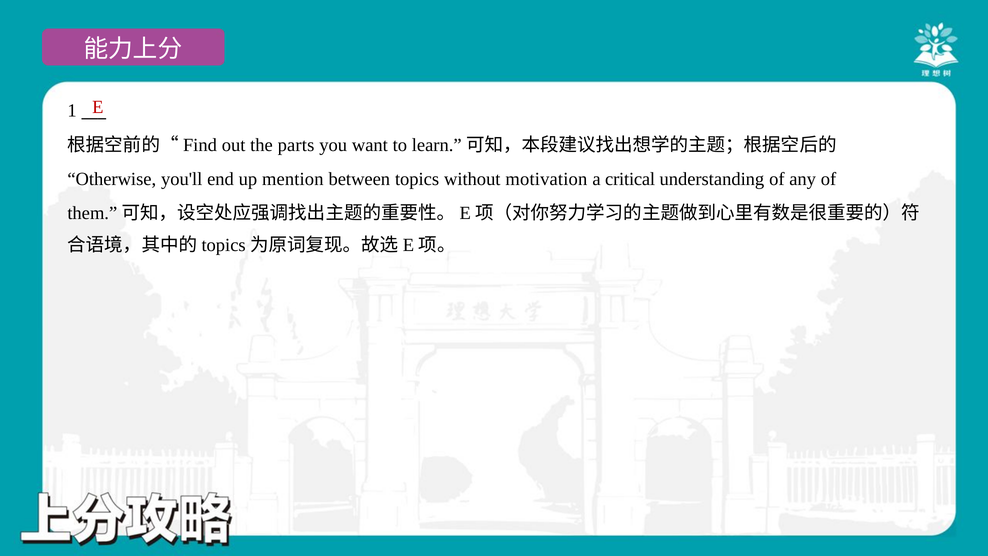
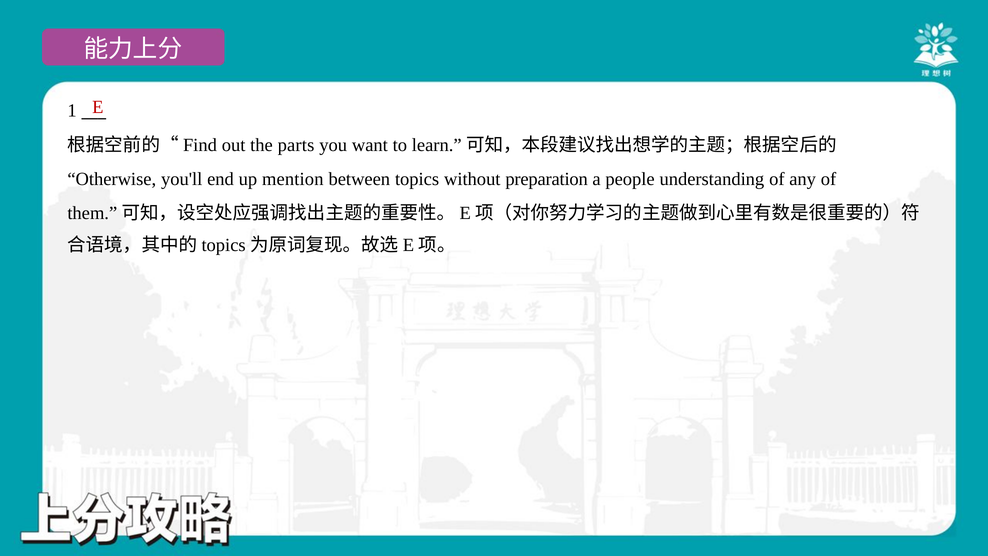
motivation: motivation -> preparation
critical: critical -> people
